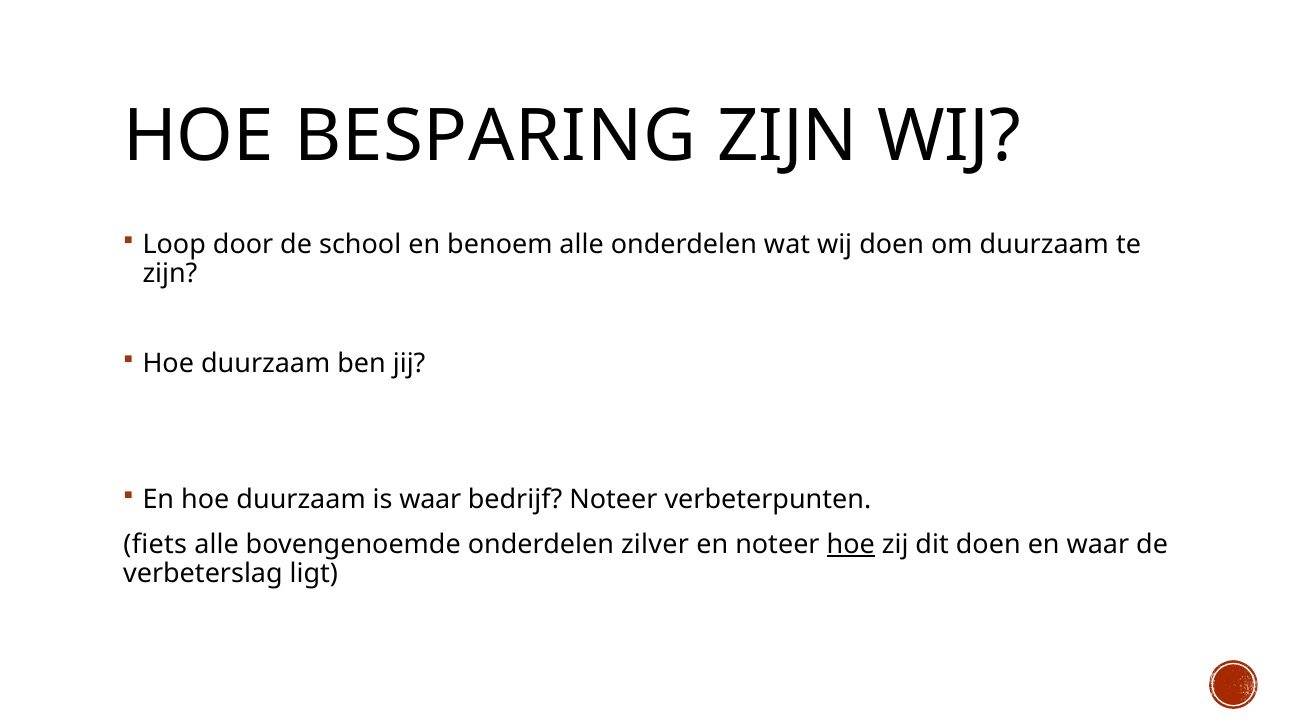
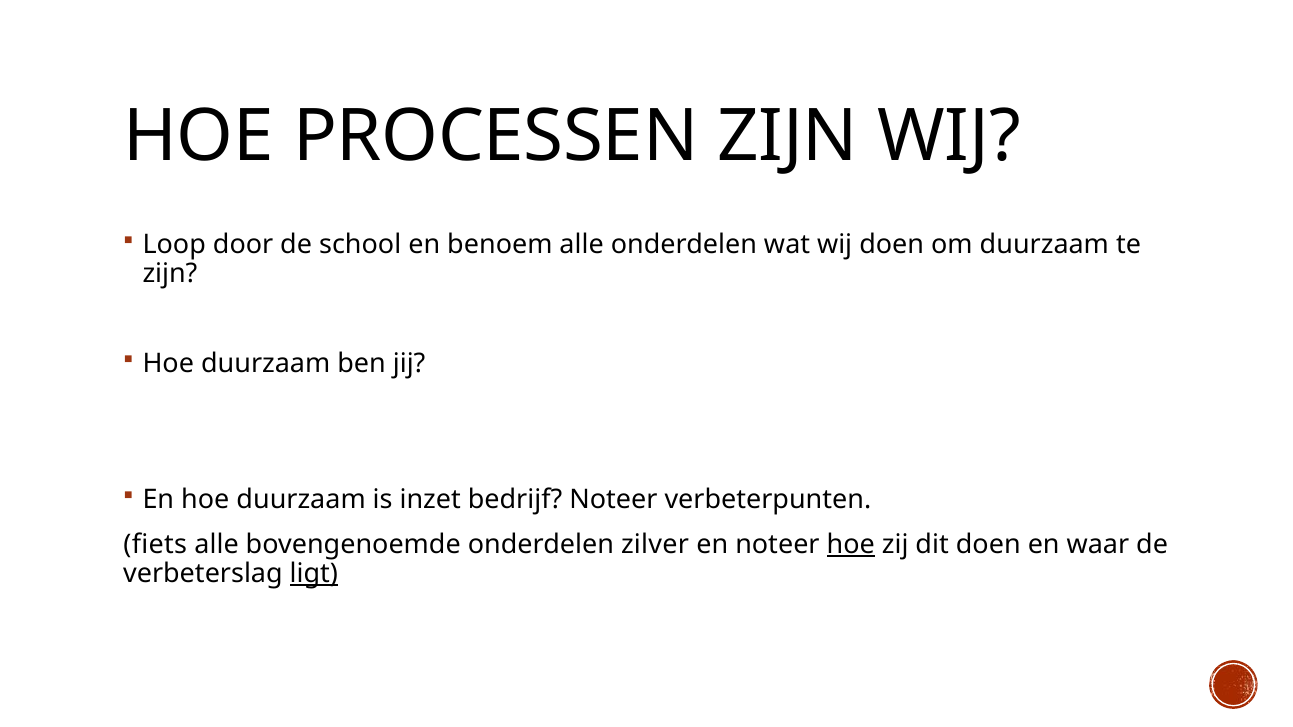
BESPARING: BESPARING -> PROCESSEN
is waar: waar -> inzet
ligt underline: none -> present
